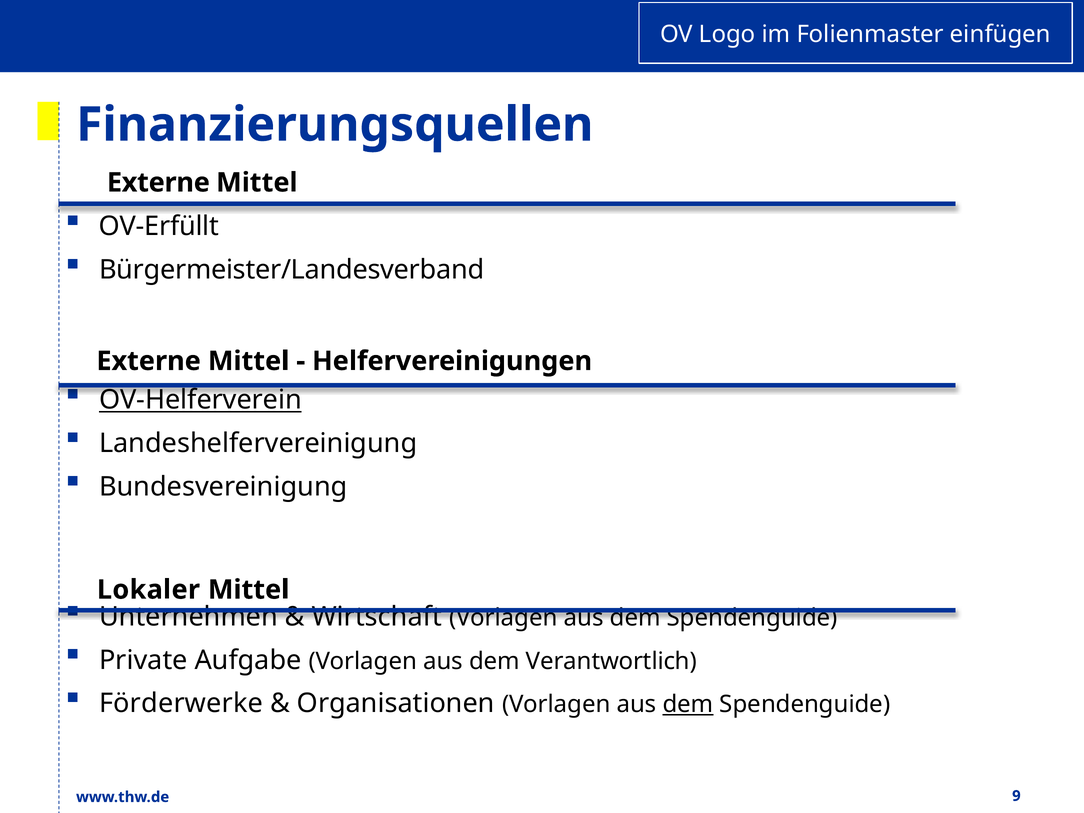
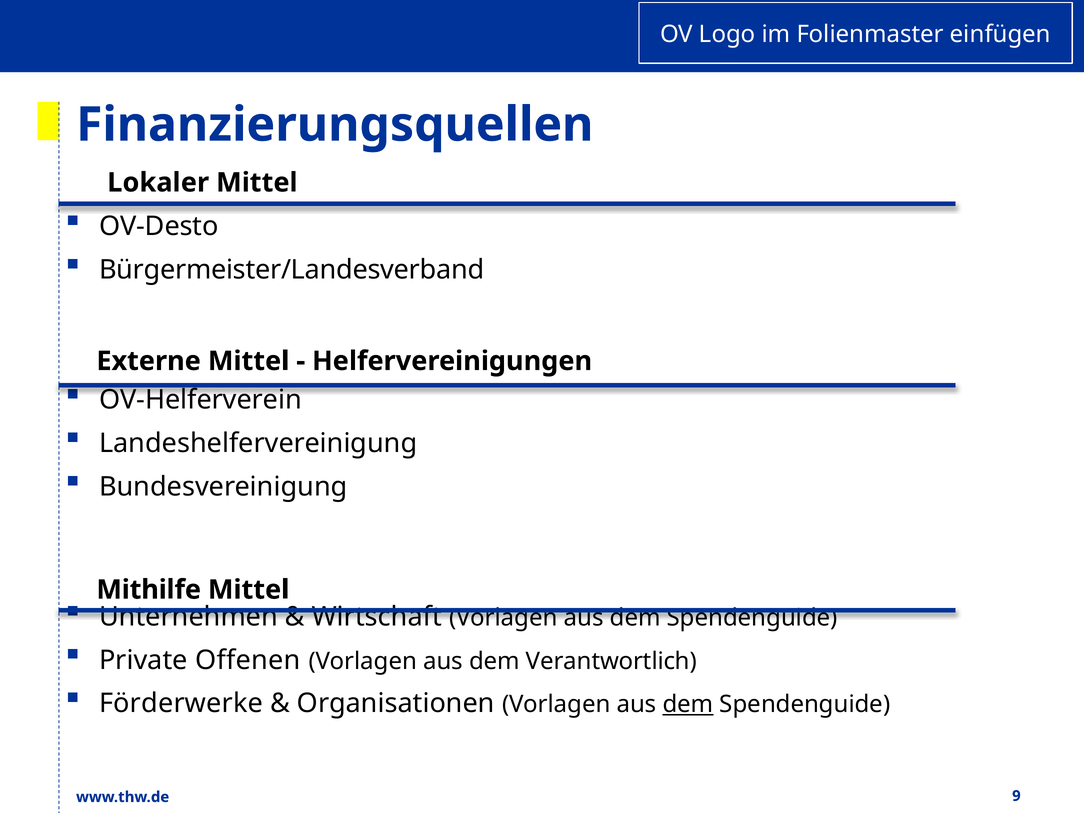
Externe at (158, 183): Externe -> Lokaler
OV-Erfüllt: OV-Erfüllt -> OV-Desto
OV-Helferverein underline: present -> none
Lokaler: Lokaler -> Mithilfe
Aufgabe: Aufgabe -> Offenen
